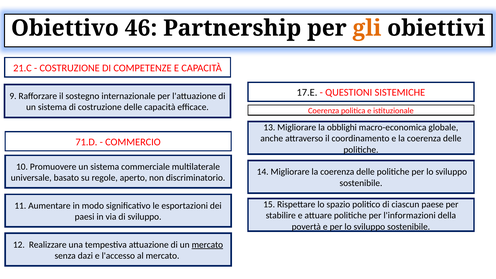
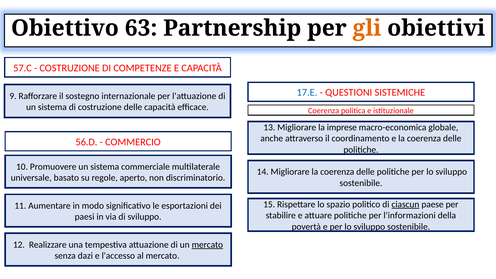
46: 46 -> 63
21.C: 21.C -> 57.C
17.E colour: black -> blue
obblighi: obblighi -> imprese
71.D: 71.D -> 56.D
ciascun underline: none -> present
